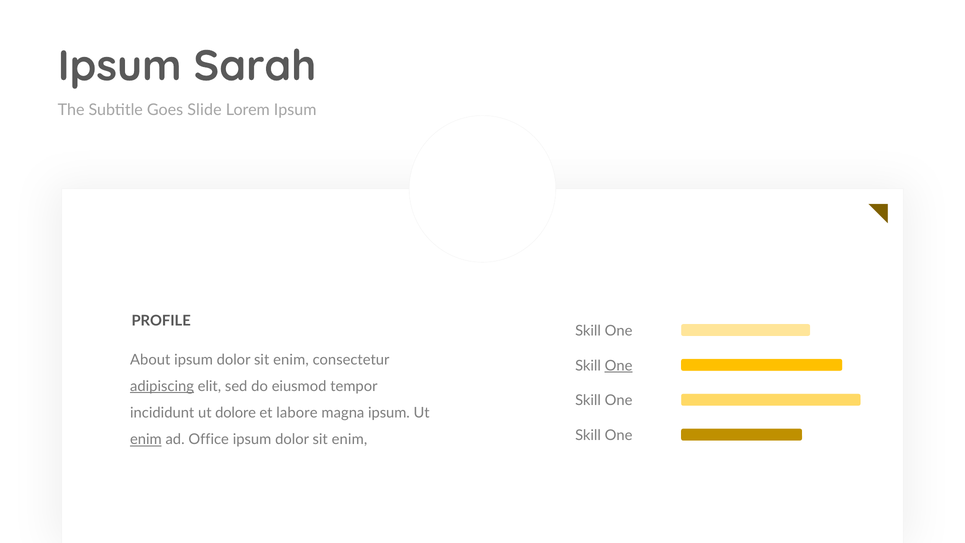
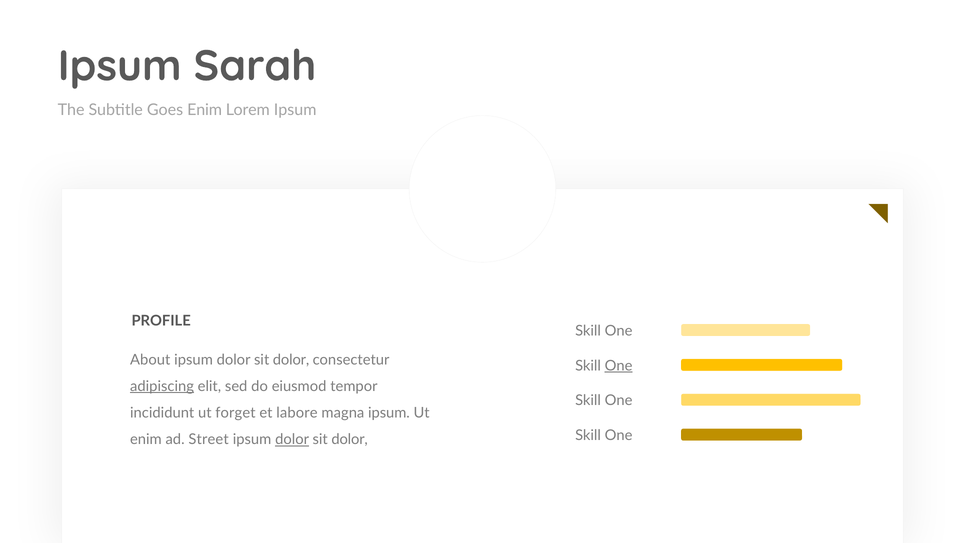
Goes Slide: Slide -> Enim
enim at (291, 360): enim -> dolor
dolore: dolore -> forget
enim at (146, 439) underline: present -> none
Office: Office -> Street
dolor at (292, 439) underline: none -> present
enim at (349, 439): enim -> dolor
